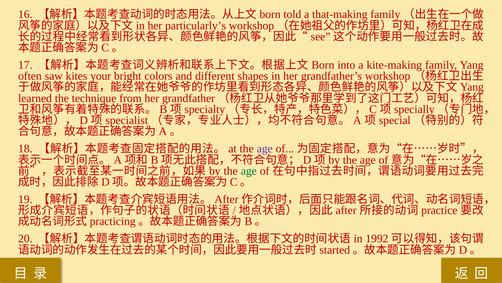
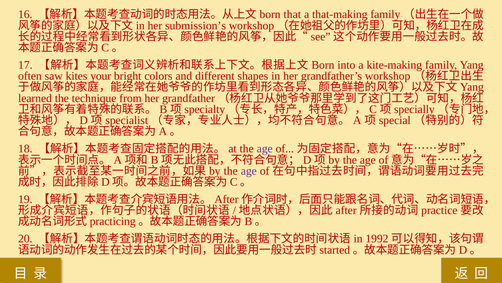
told: told -> that
particularly’s: particularly’s -> submission’s
age at (249, 171) colour: green -> purple
